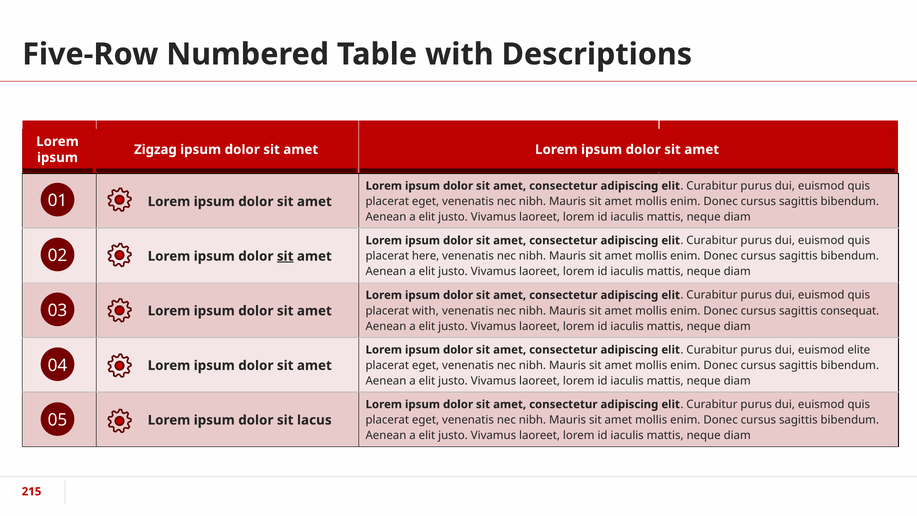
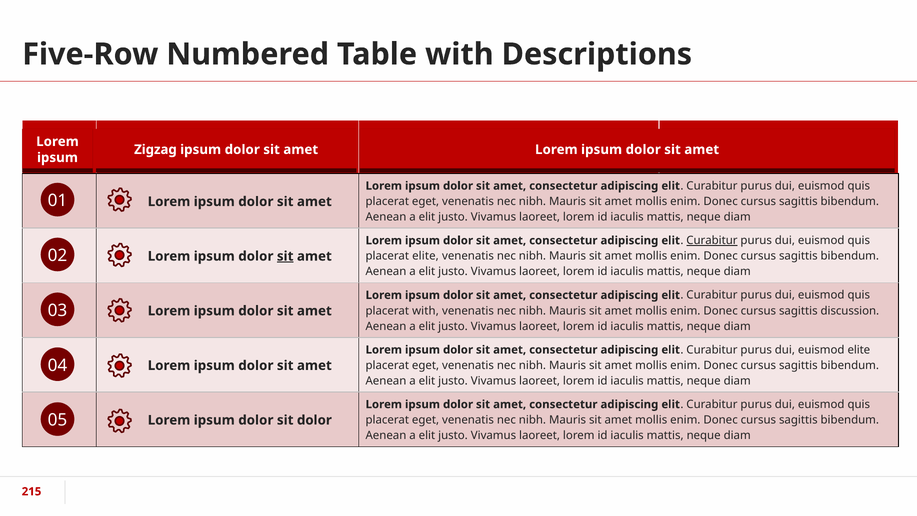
Curabitur at (712, 240) underline: none -> present
placerat here: here -> elite
consequat: consequat -> discussion
sit lacus: lacus -> dolor
